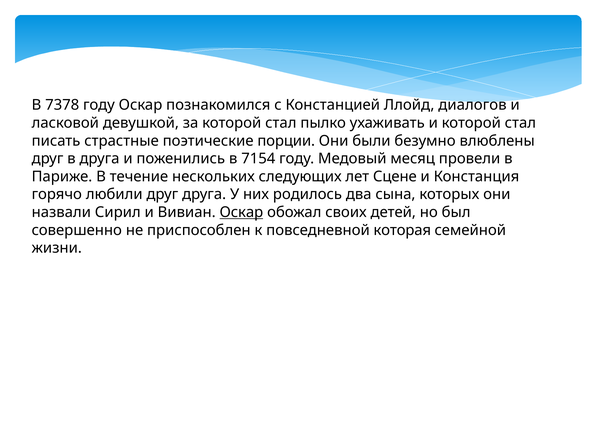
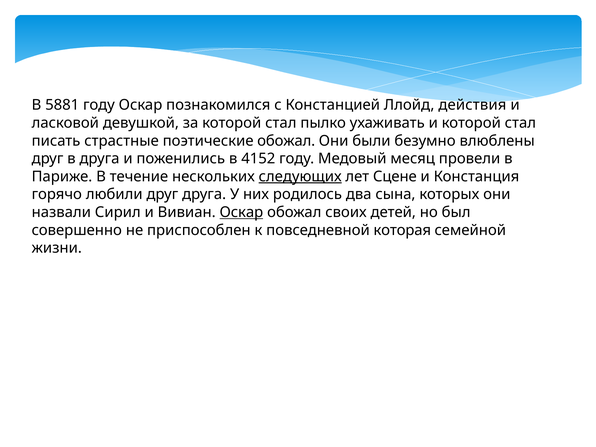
7378: 7378 -> 5881
диалогов: диалогов -> действия
поэтические порции: порции -> обожал
7154: 7154 -> 4152
следующих underline: none -> present
